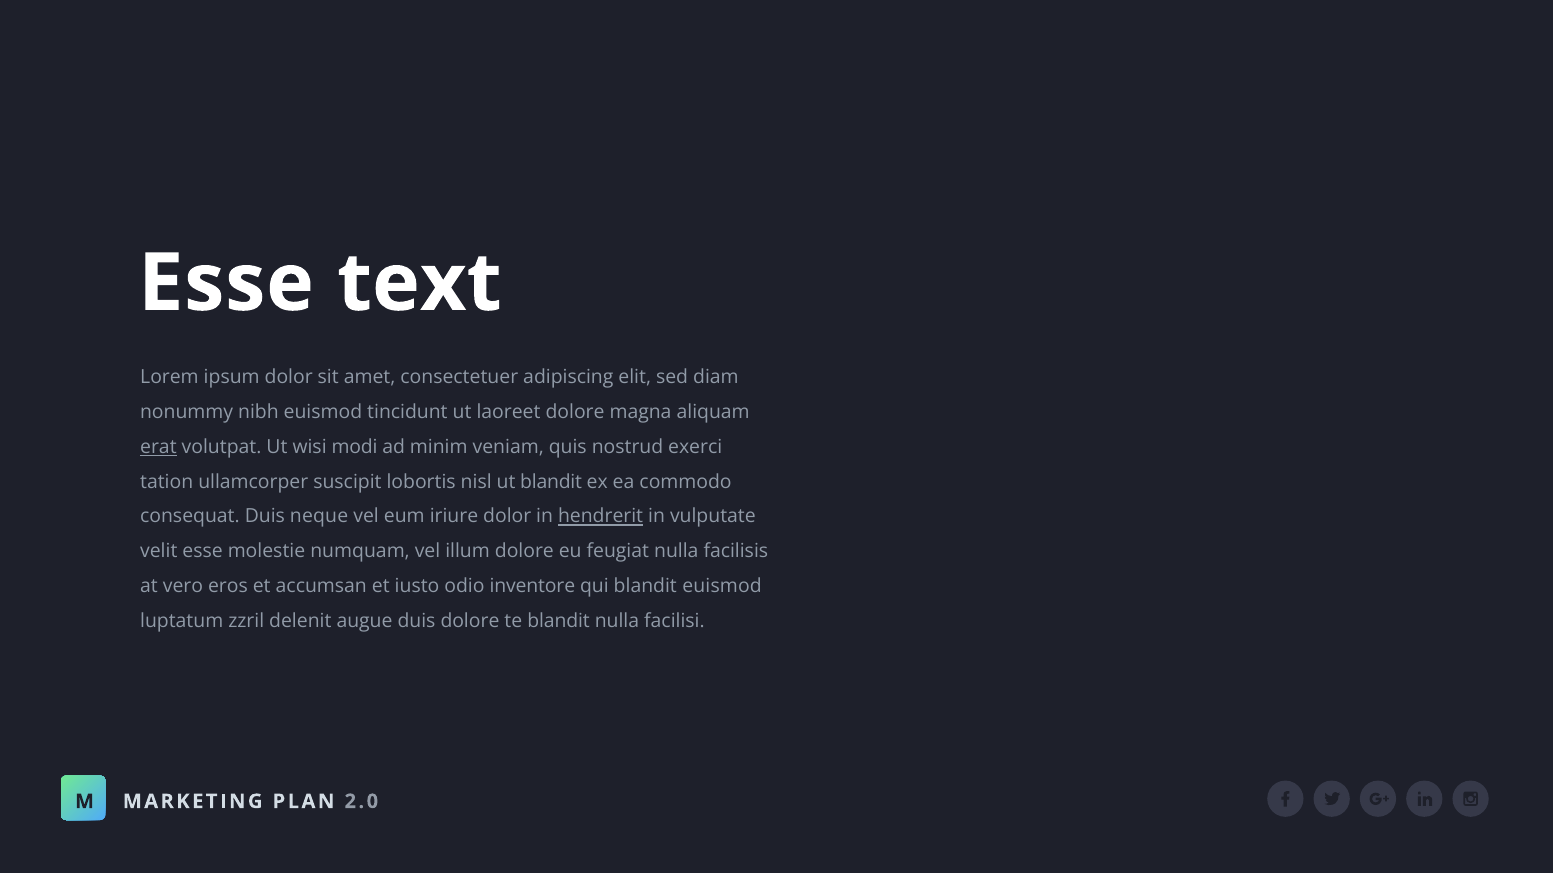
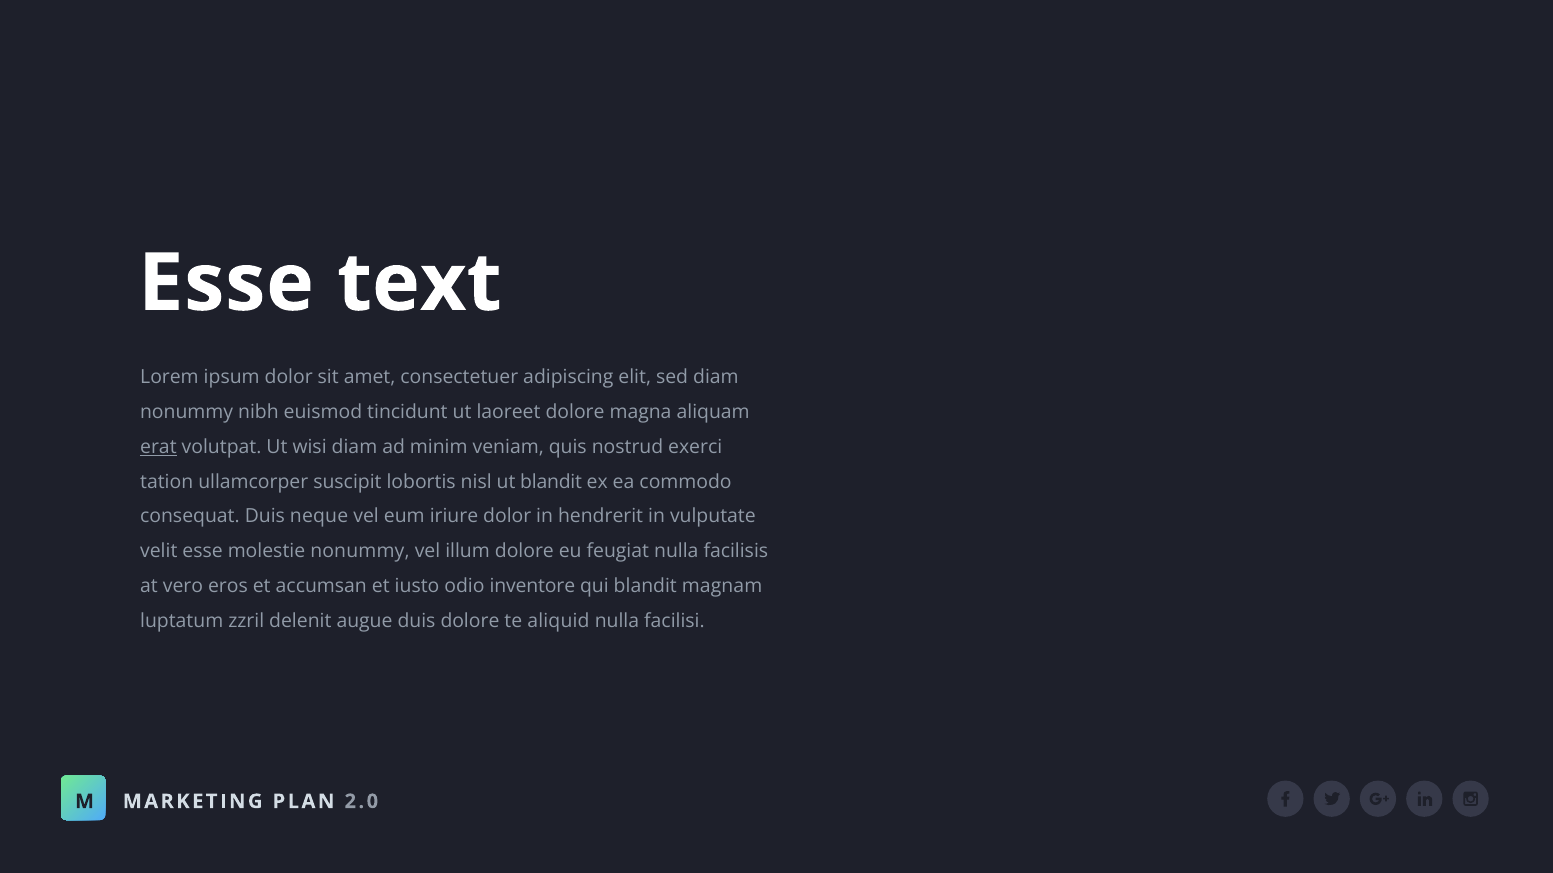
wisi modi: modi -> diam
hendrerit underline: present -> none
molestie numquam: numquam -> nonummy
blandit euismod: euismod -> magnam
te blandit: blandit -> aliquid
